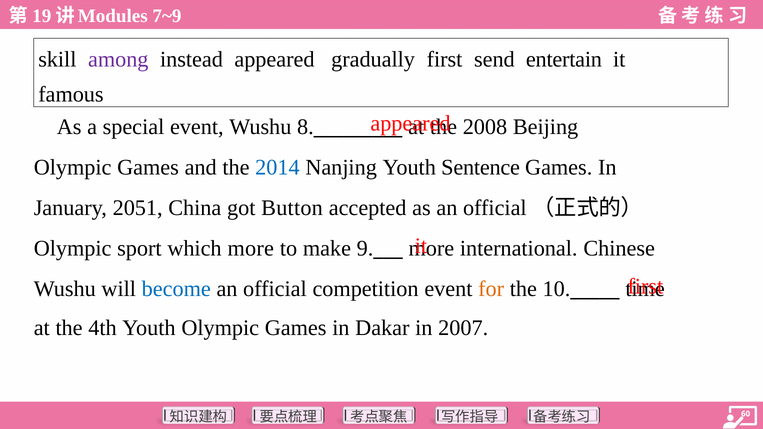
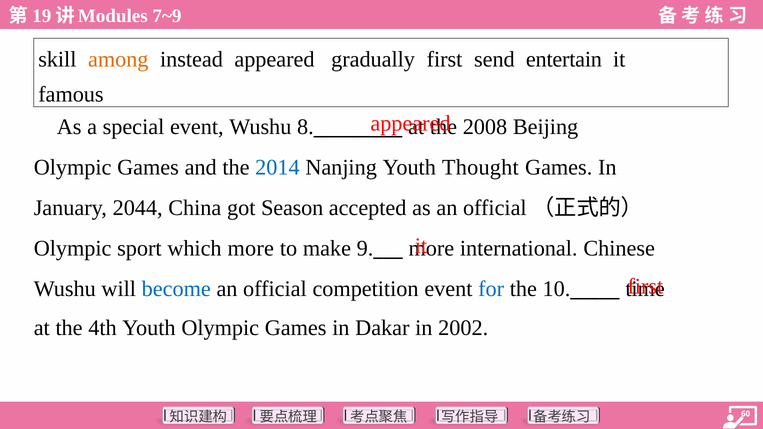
among colour: purple -> orange
Sentence: Sentence -> Thought
2051: 2051 -> 2044
Button: Button -> Season
for colour: orange -> blue
2007: 2007 -> 2002
